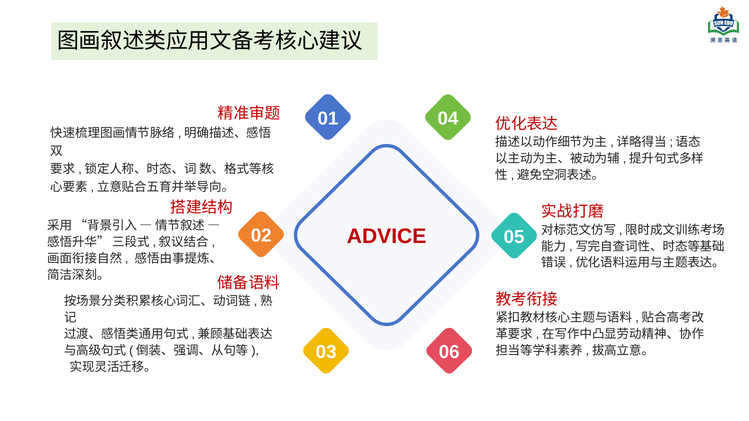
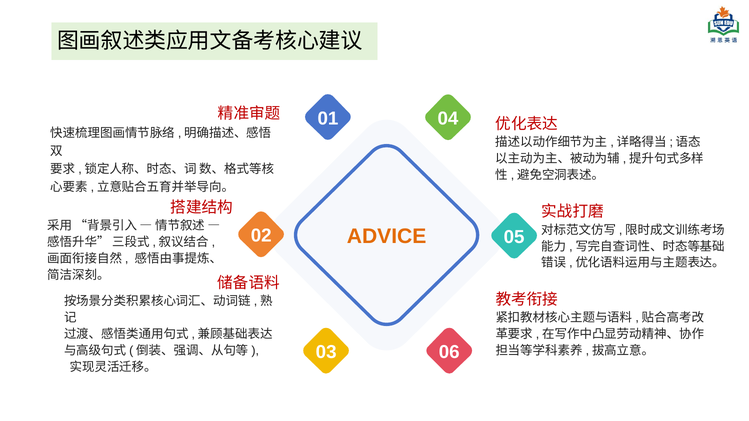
ADVICE colour: red -> orange
